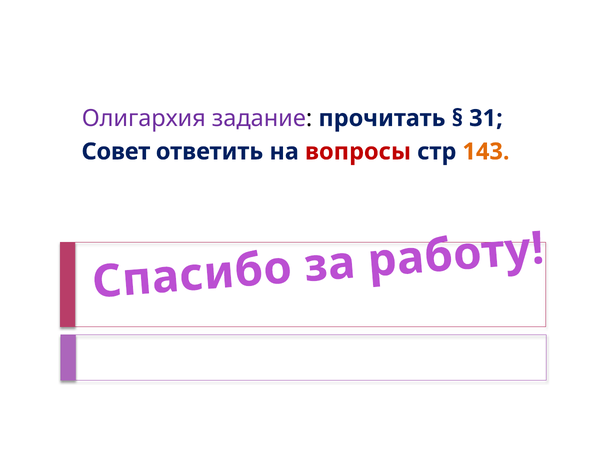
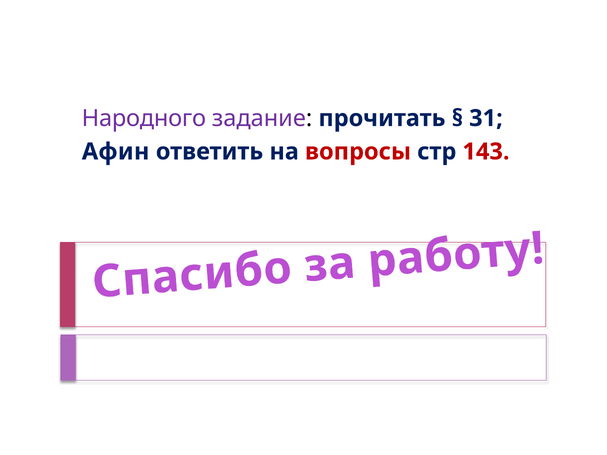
Олигархия: Олигархия -> Народного
Совет: Совет -> Афин
143 colour: orange -> red
